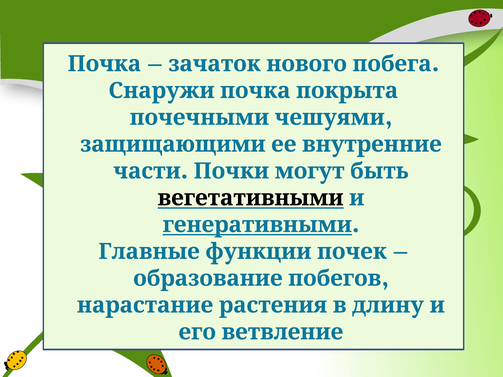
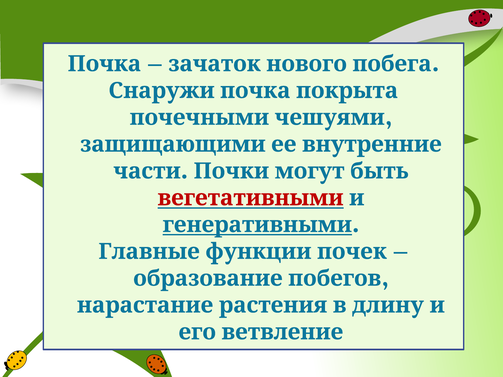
вегетативными colour: black -> red
